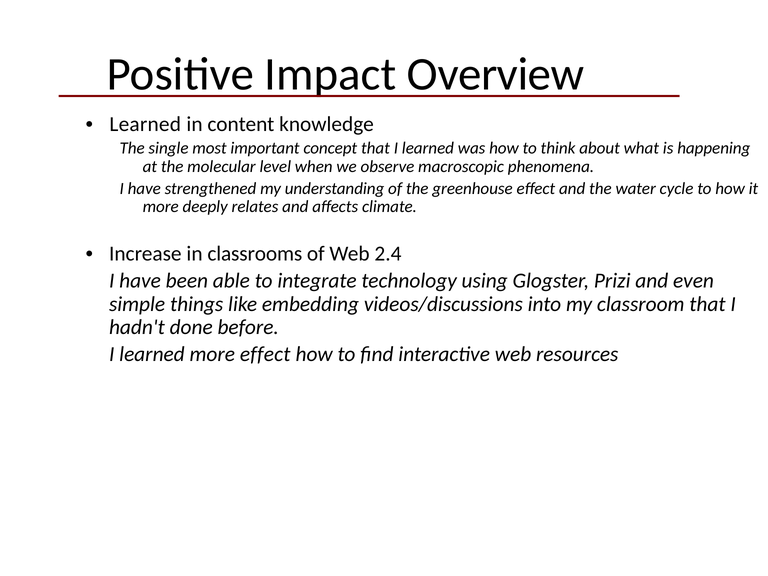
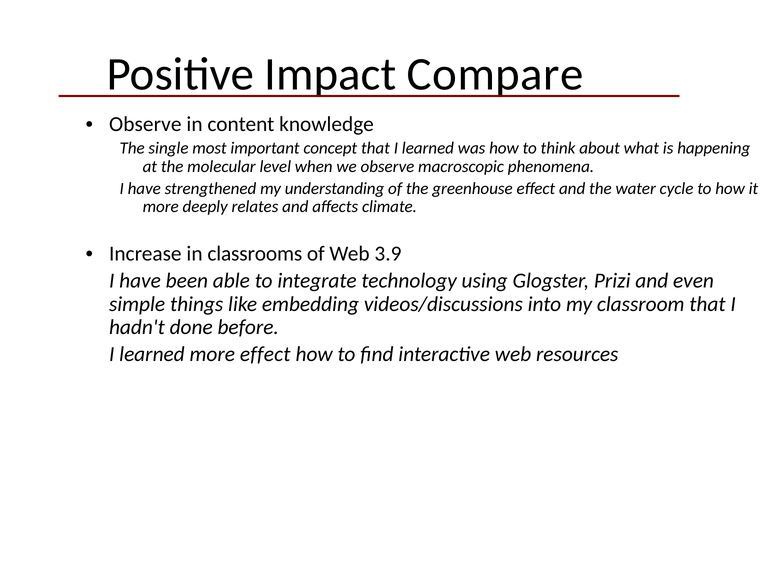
Overview: Overview -> Compare
Learned at (145, 124): Learned -> Observe
2.4: 2.4 -> 3.9
